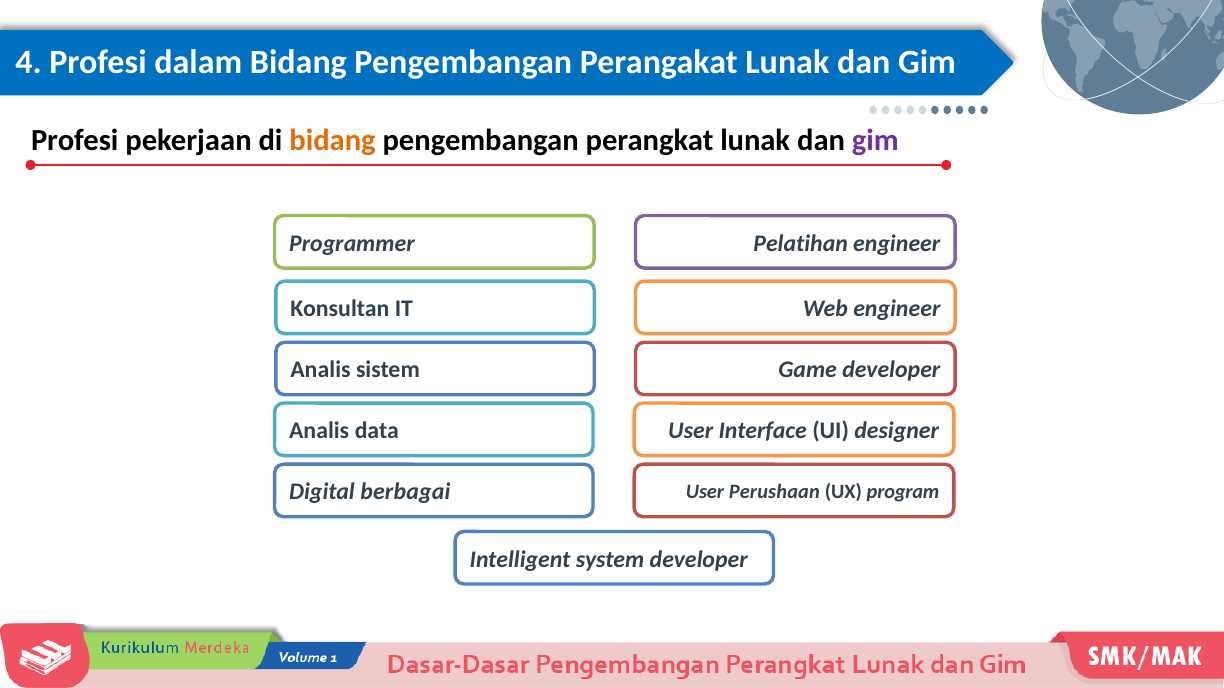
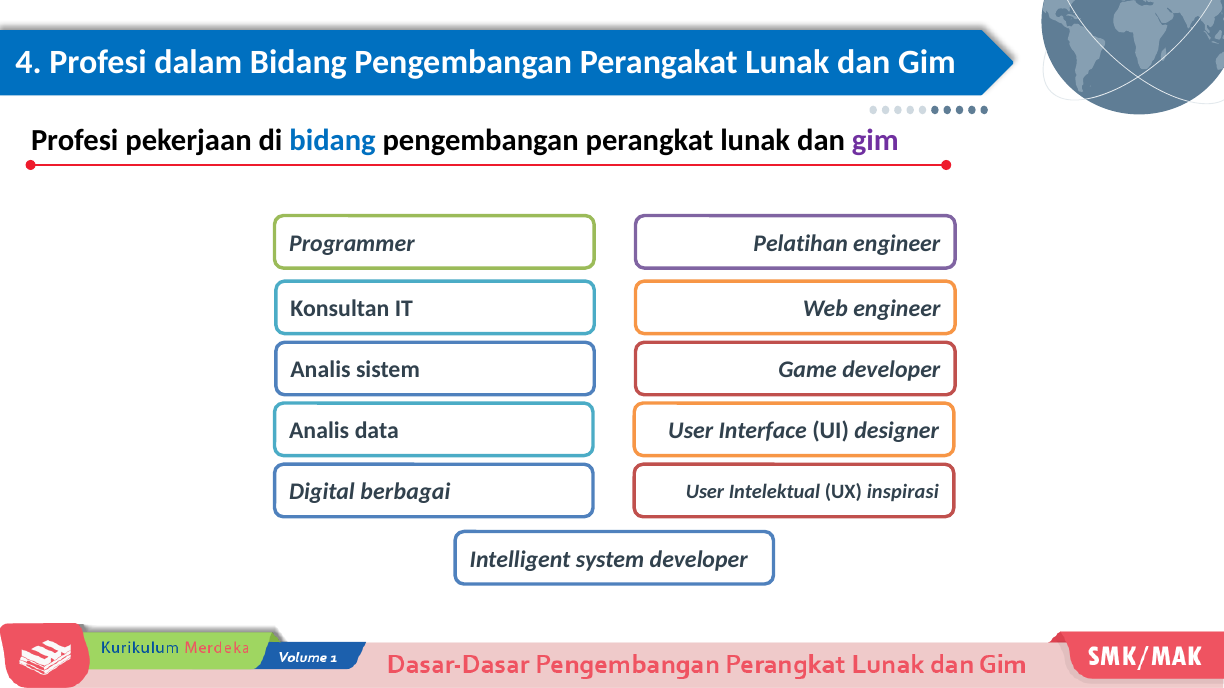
bidang at (333, 141) colour: orange -> blue
Perushaan: Perushaan -> Intelektual
program: program -> inspirasi
